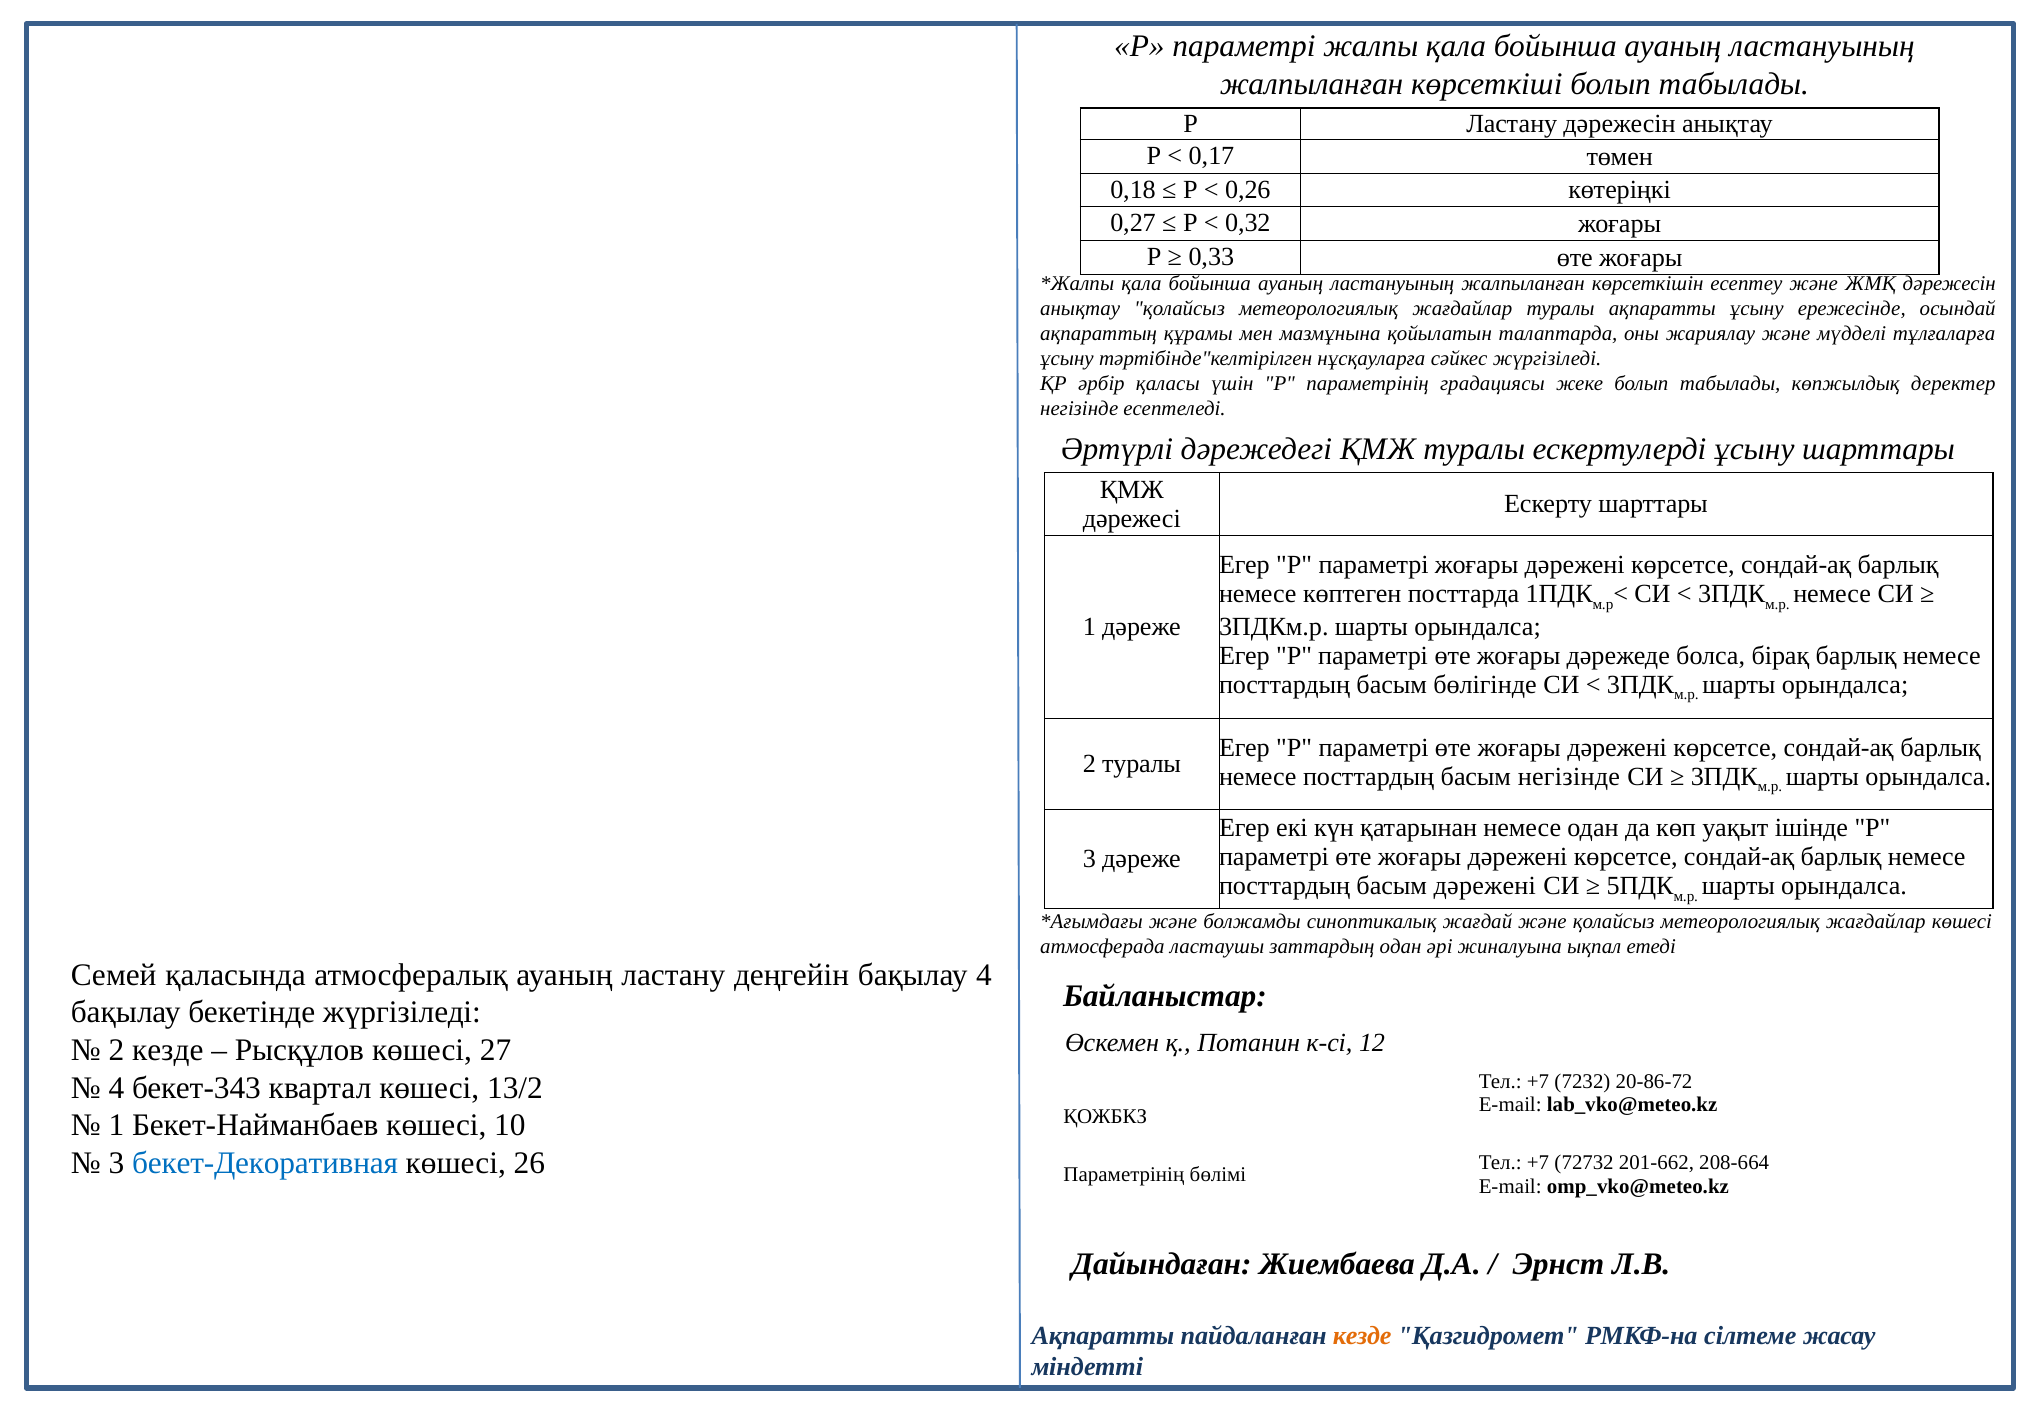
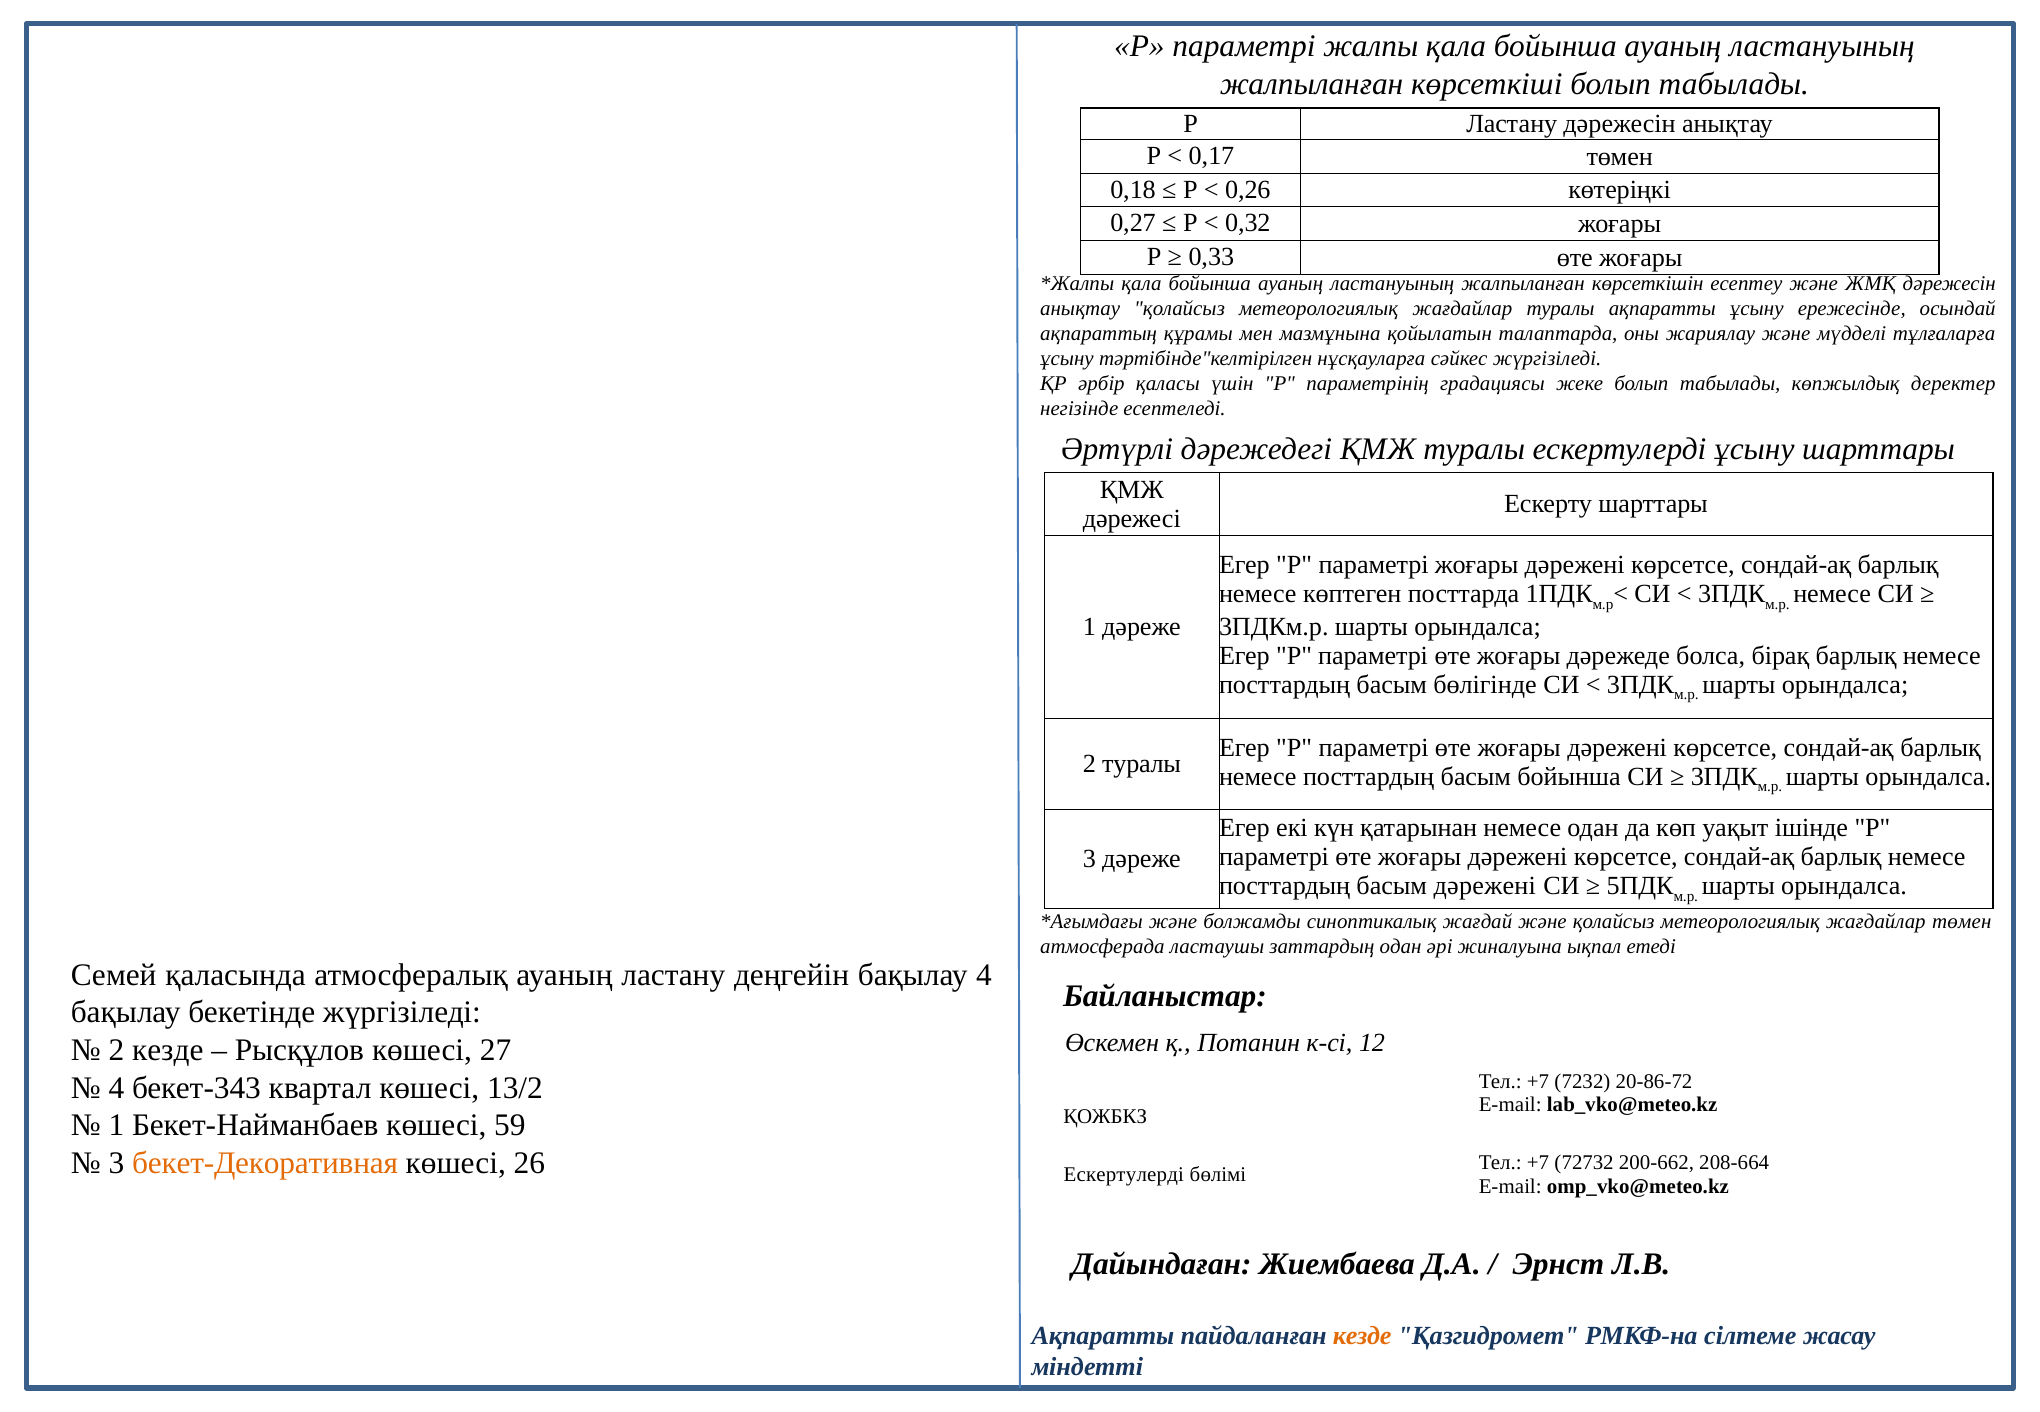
басым негізінде: негізінде -> бойынша
жағдайлар көшесі: көшесі -> төмен
10: 10 -> 59
бекет-Декоративная colour: blue -> orange
201-662: 201-662 -> 200-662
Параметрінің at (1124, 1175): Параметрінің -> Ескертулерді
